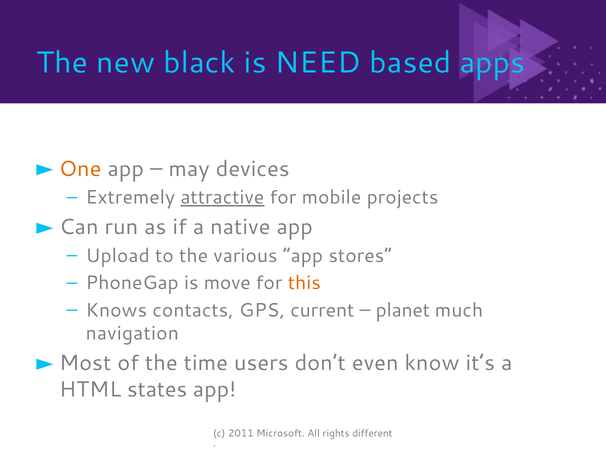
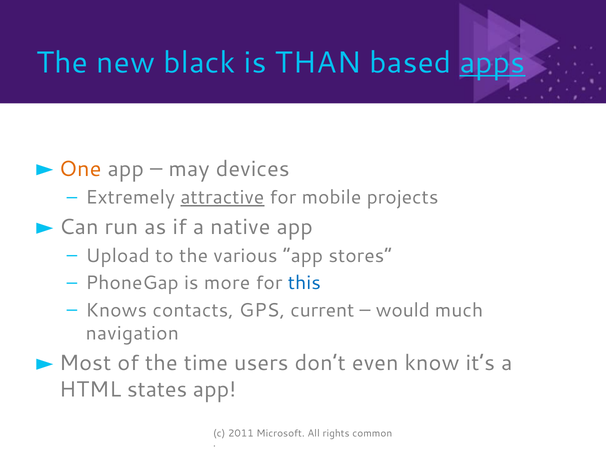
NEED: NEED -> THAN
apps underline: none -> present
move: move -> more
this colour: orange -> blue
planet: planet -> would
different: different -> common
